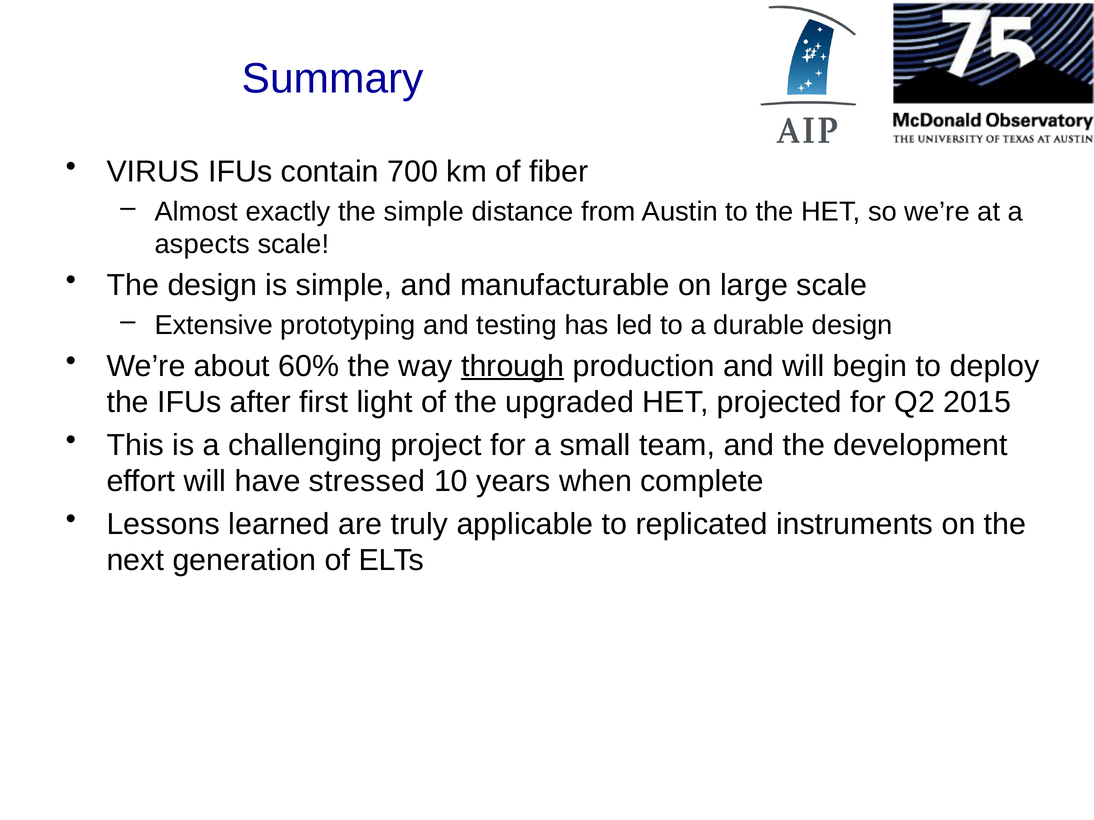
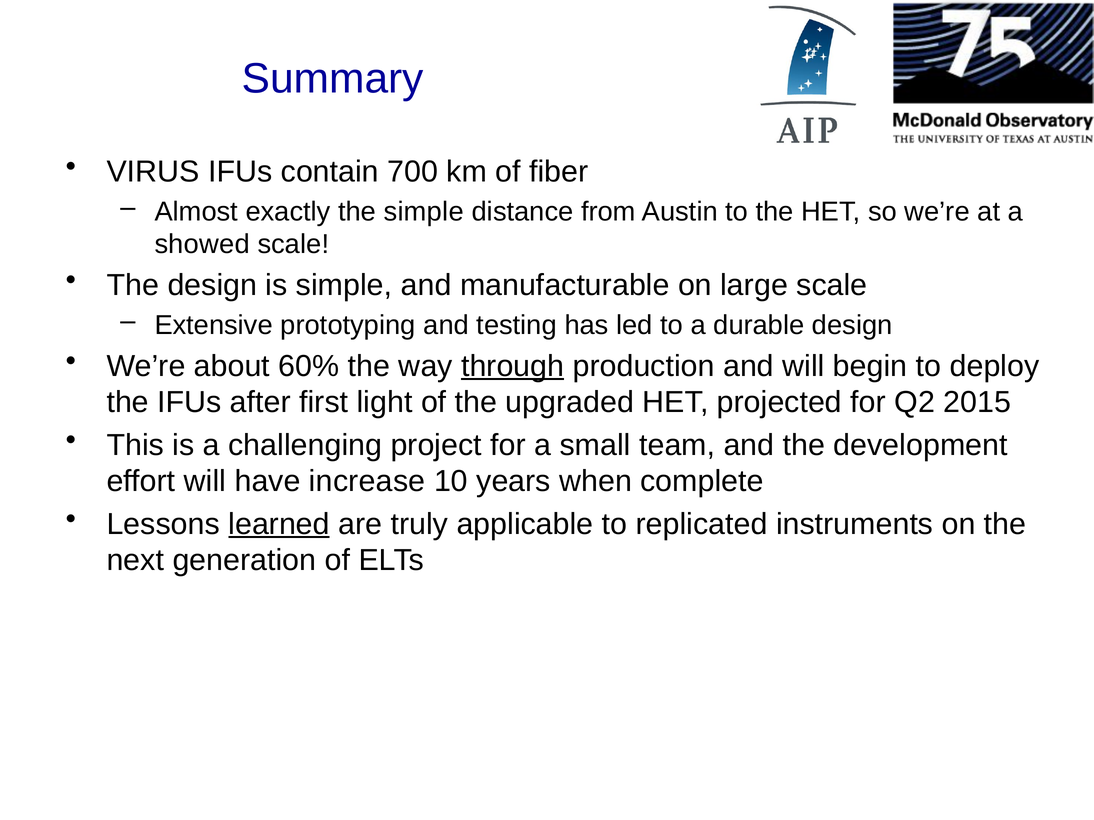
aspects: aspects -> showed
stressed: stressed -> increase
learned underline: none -> present
